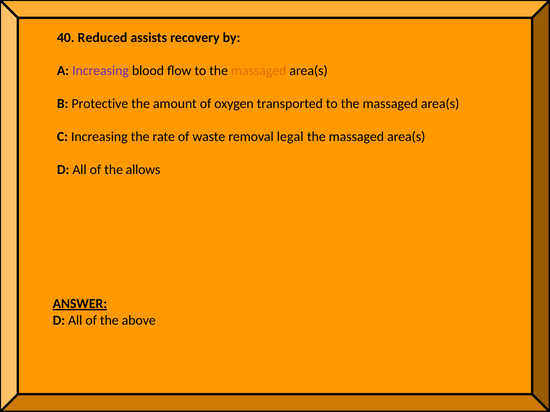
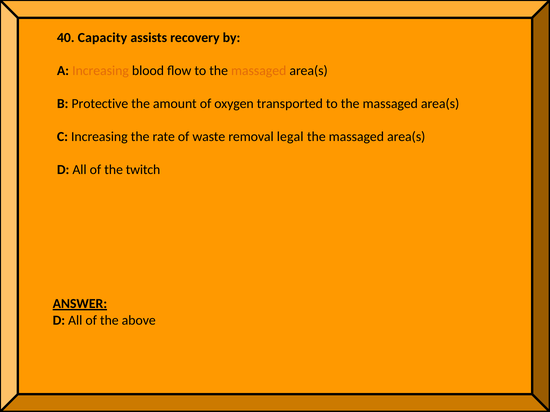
Reduced: Reduced -> Capacity
Increasing at (101, 71) colour: purple -> orange
allows: allows -> twitch
